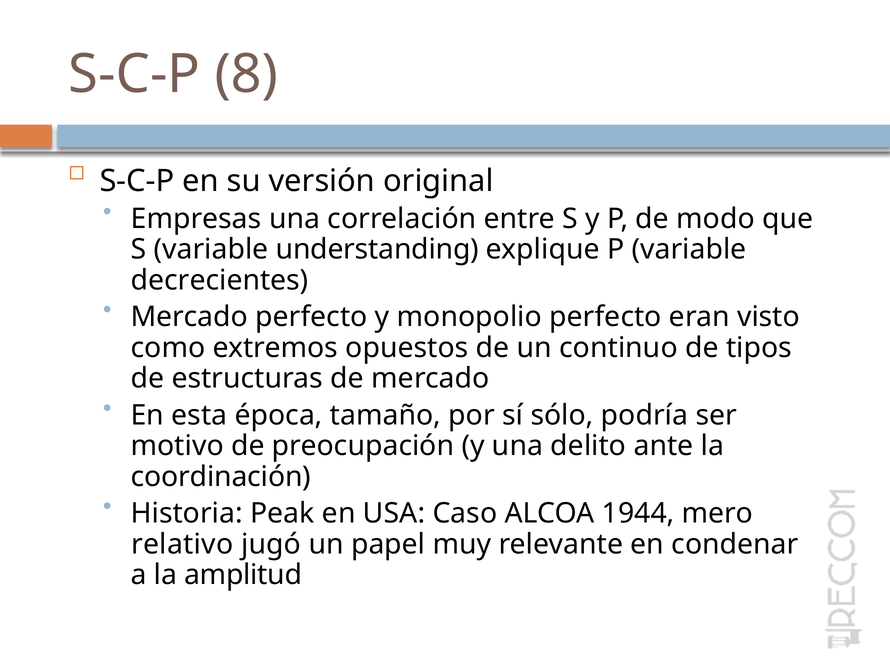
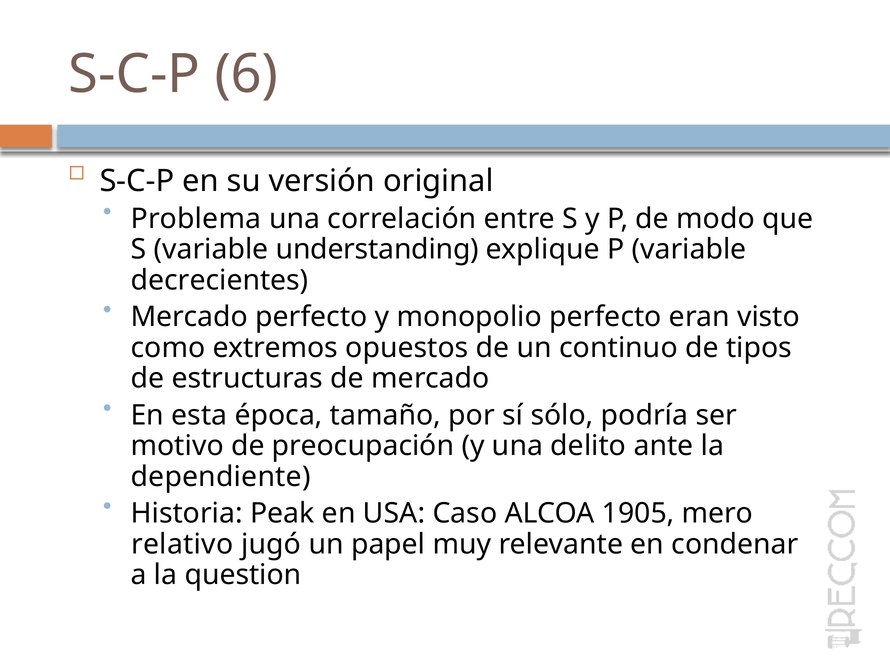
8: 8 -> 6
Empresas: Empresas -> Problema
coordinación: coordinación -> dependiente
1944: 1944 -> 1905
amplitud: amplitud -> question
